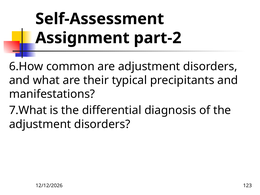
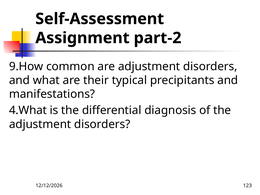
6.How: 6.How -> 9.How
7.What: 7.What -> 4.What
